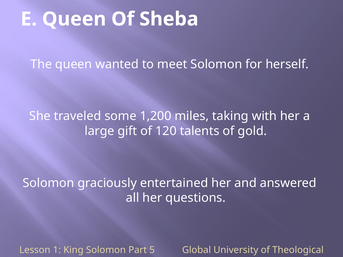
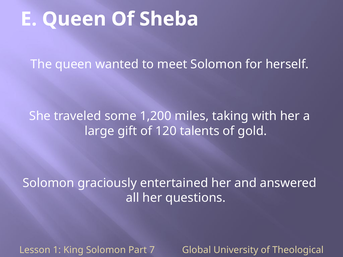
5: 5 -> 7
